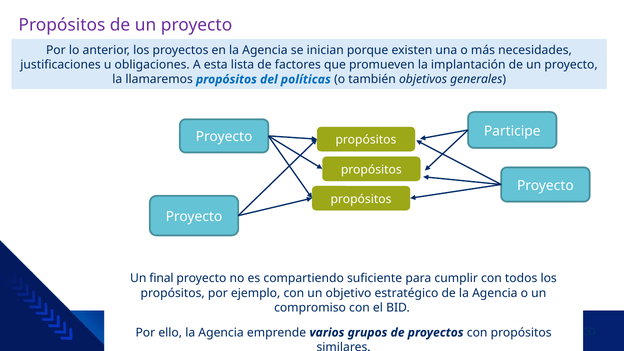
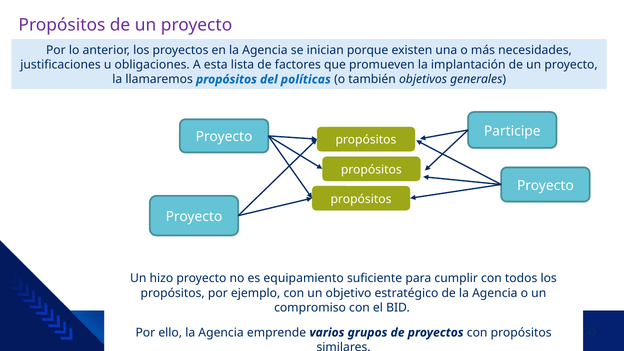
final: final -> hizo
compartiendo: compartiendo -> equipamiento
